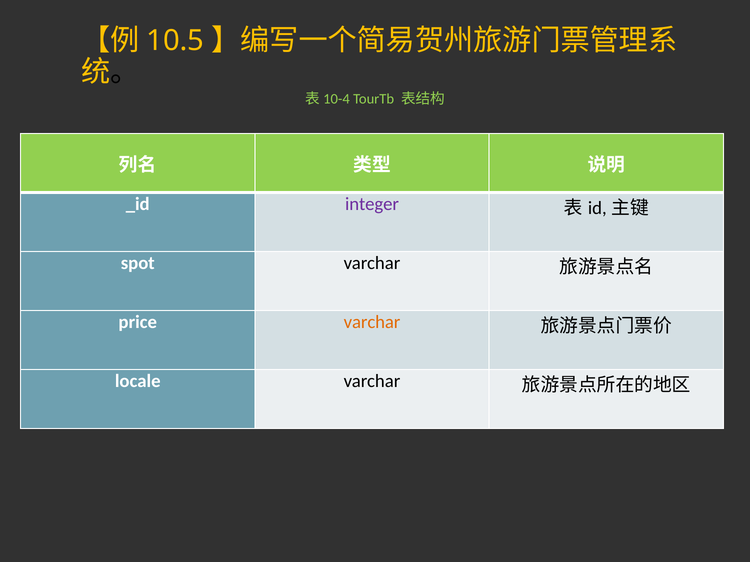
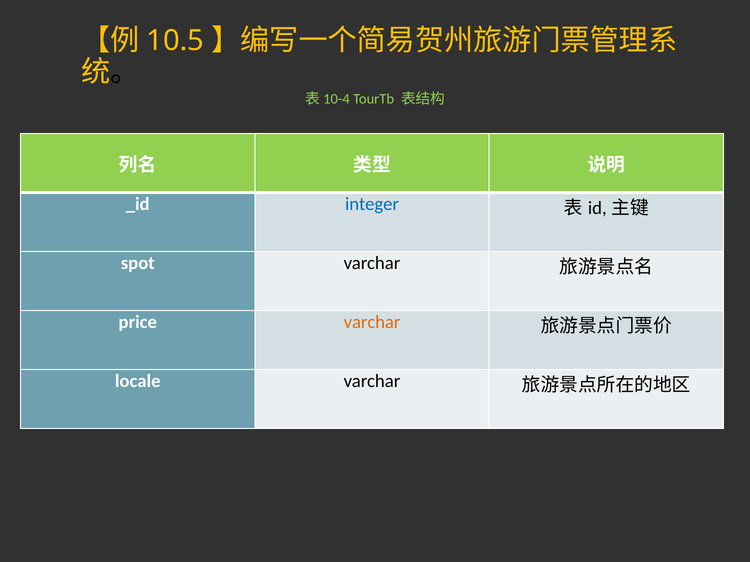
integer colour: purple -> blue
